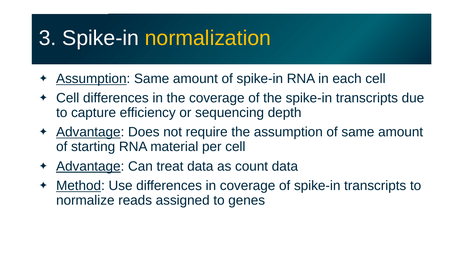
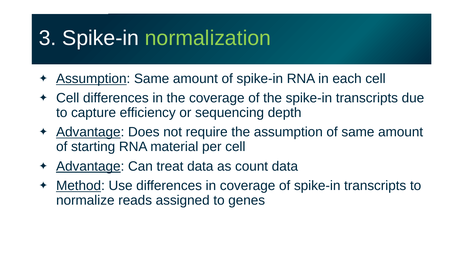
normalization colour: yellow -> light green
